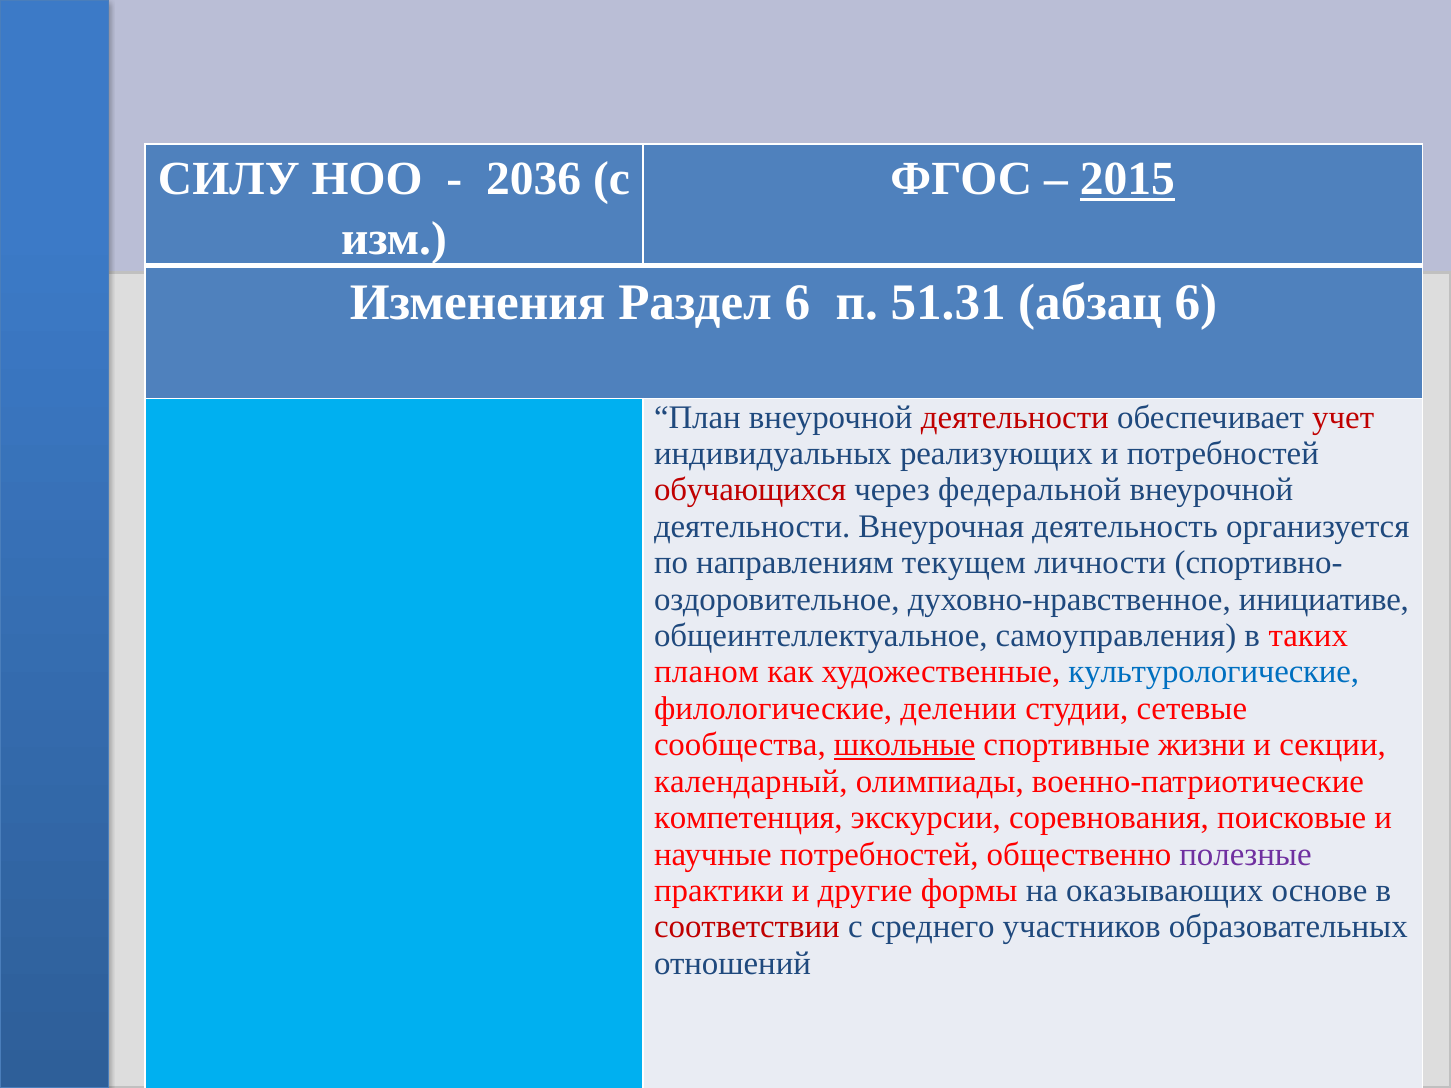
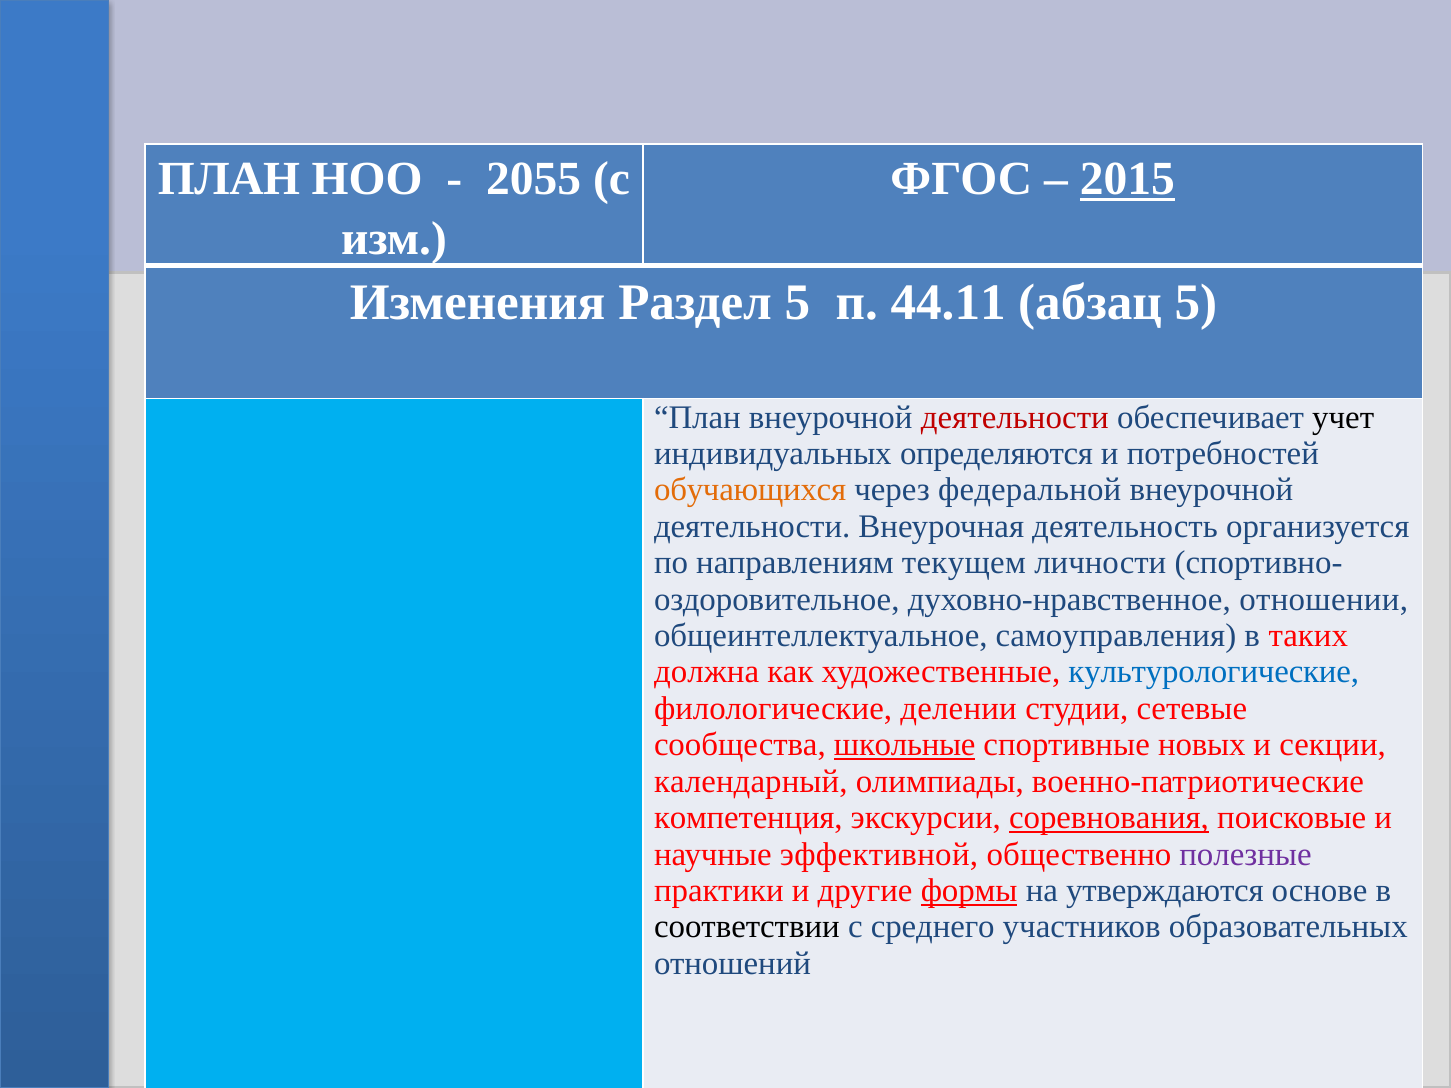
СИЛУ at (229, 179): СИЛУ -> ПЛАН
2036: 2036 -> 2055
Раздел 6: 6 -> 5
51.31: 51.31 -> 44.11
абзац 6: 6 -> 5
учет colour: red -> black
реализующих: реализующих -> определяются
обучающихся colour: red -> orange
инициативе: инициативе -> отношении
планом: планом -> должна
жизни: жизни -> новых
соревнования underline: none -> present
научные потребностей: потребностей -> эффективной
формы underline: none -> present
оказывающих: оказывающих -> утверждаются
соответствии colour: red -> black
